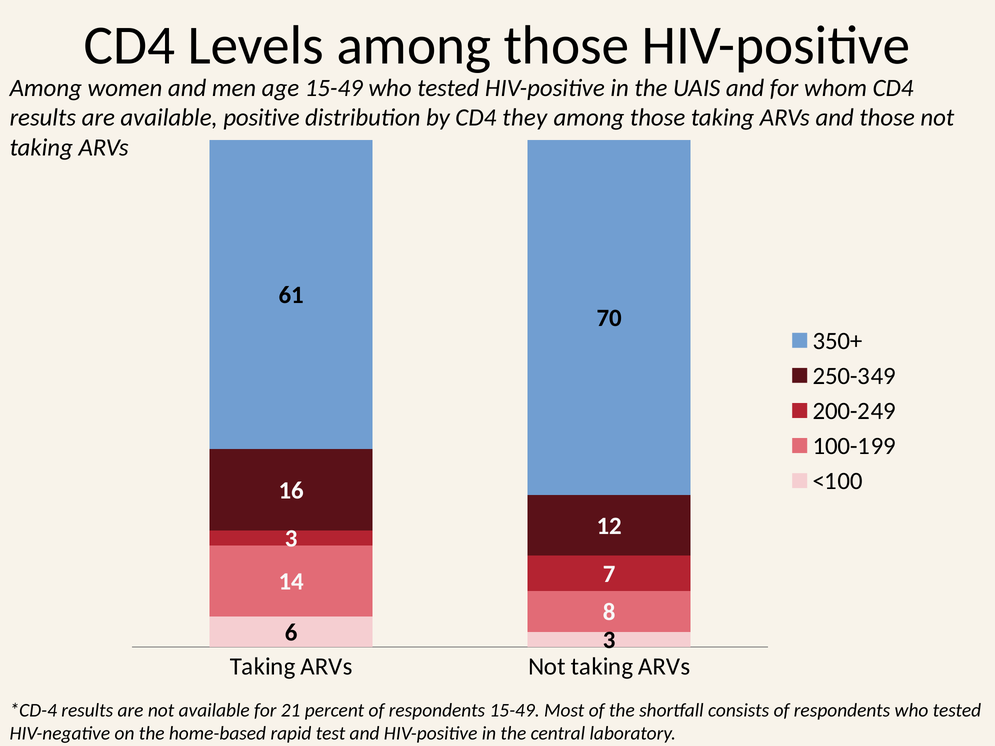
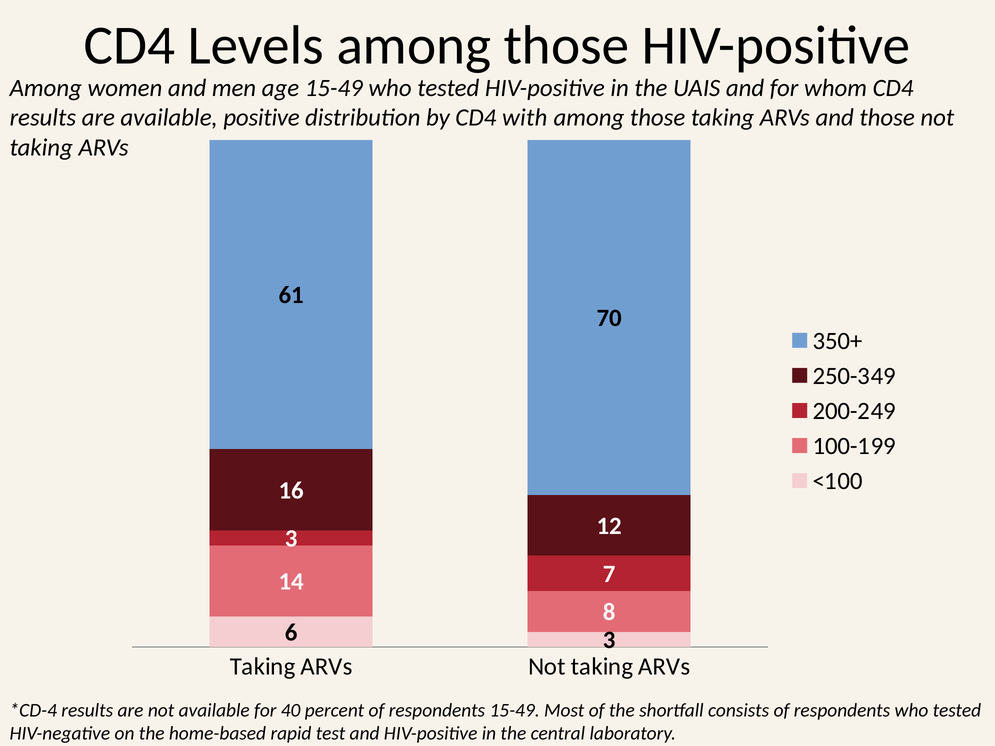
they: they -> with
21: 21 -> 40
